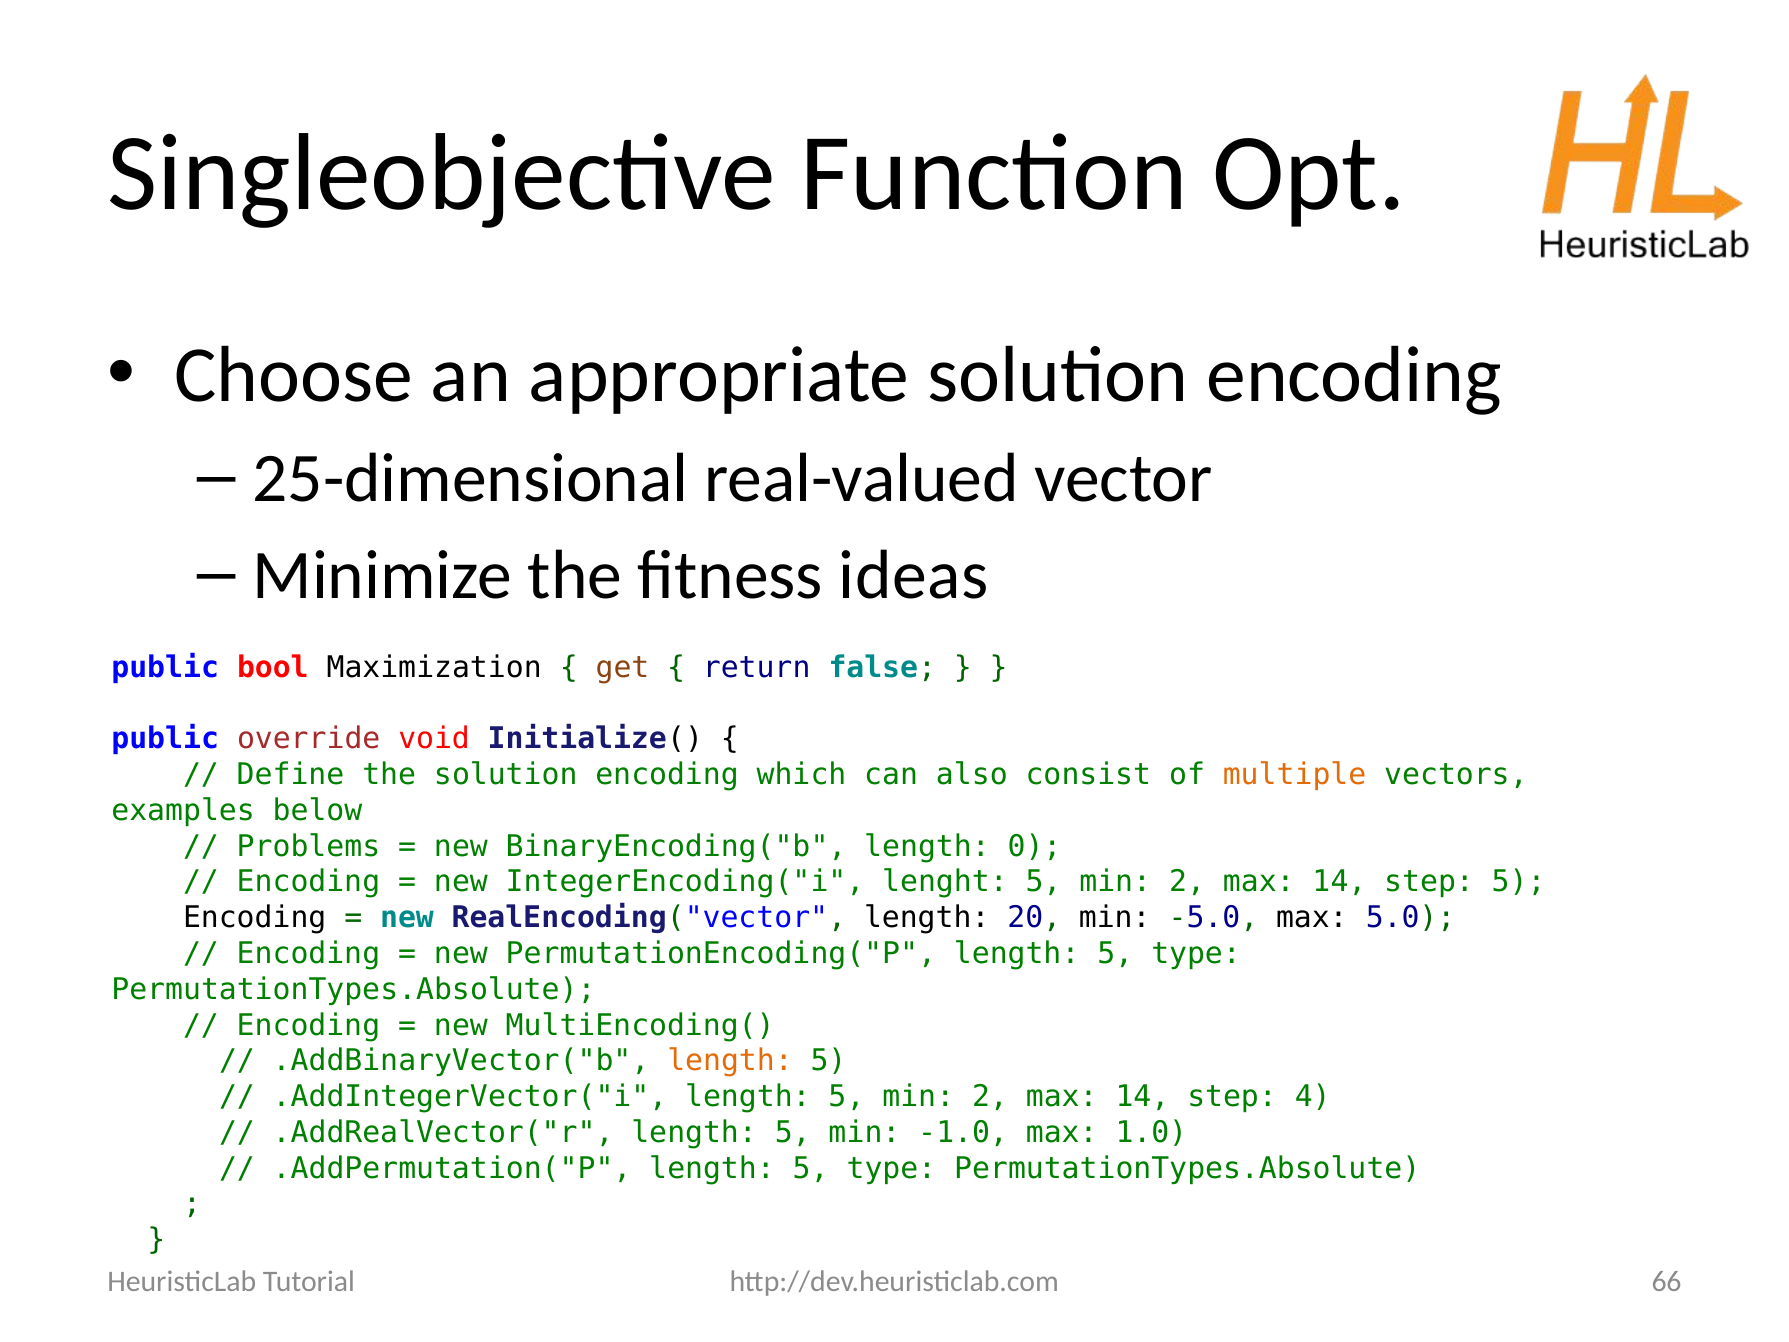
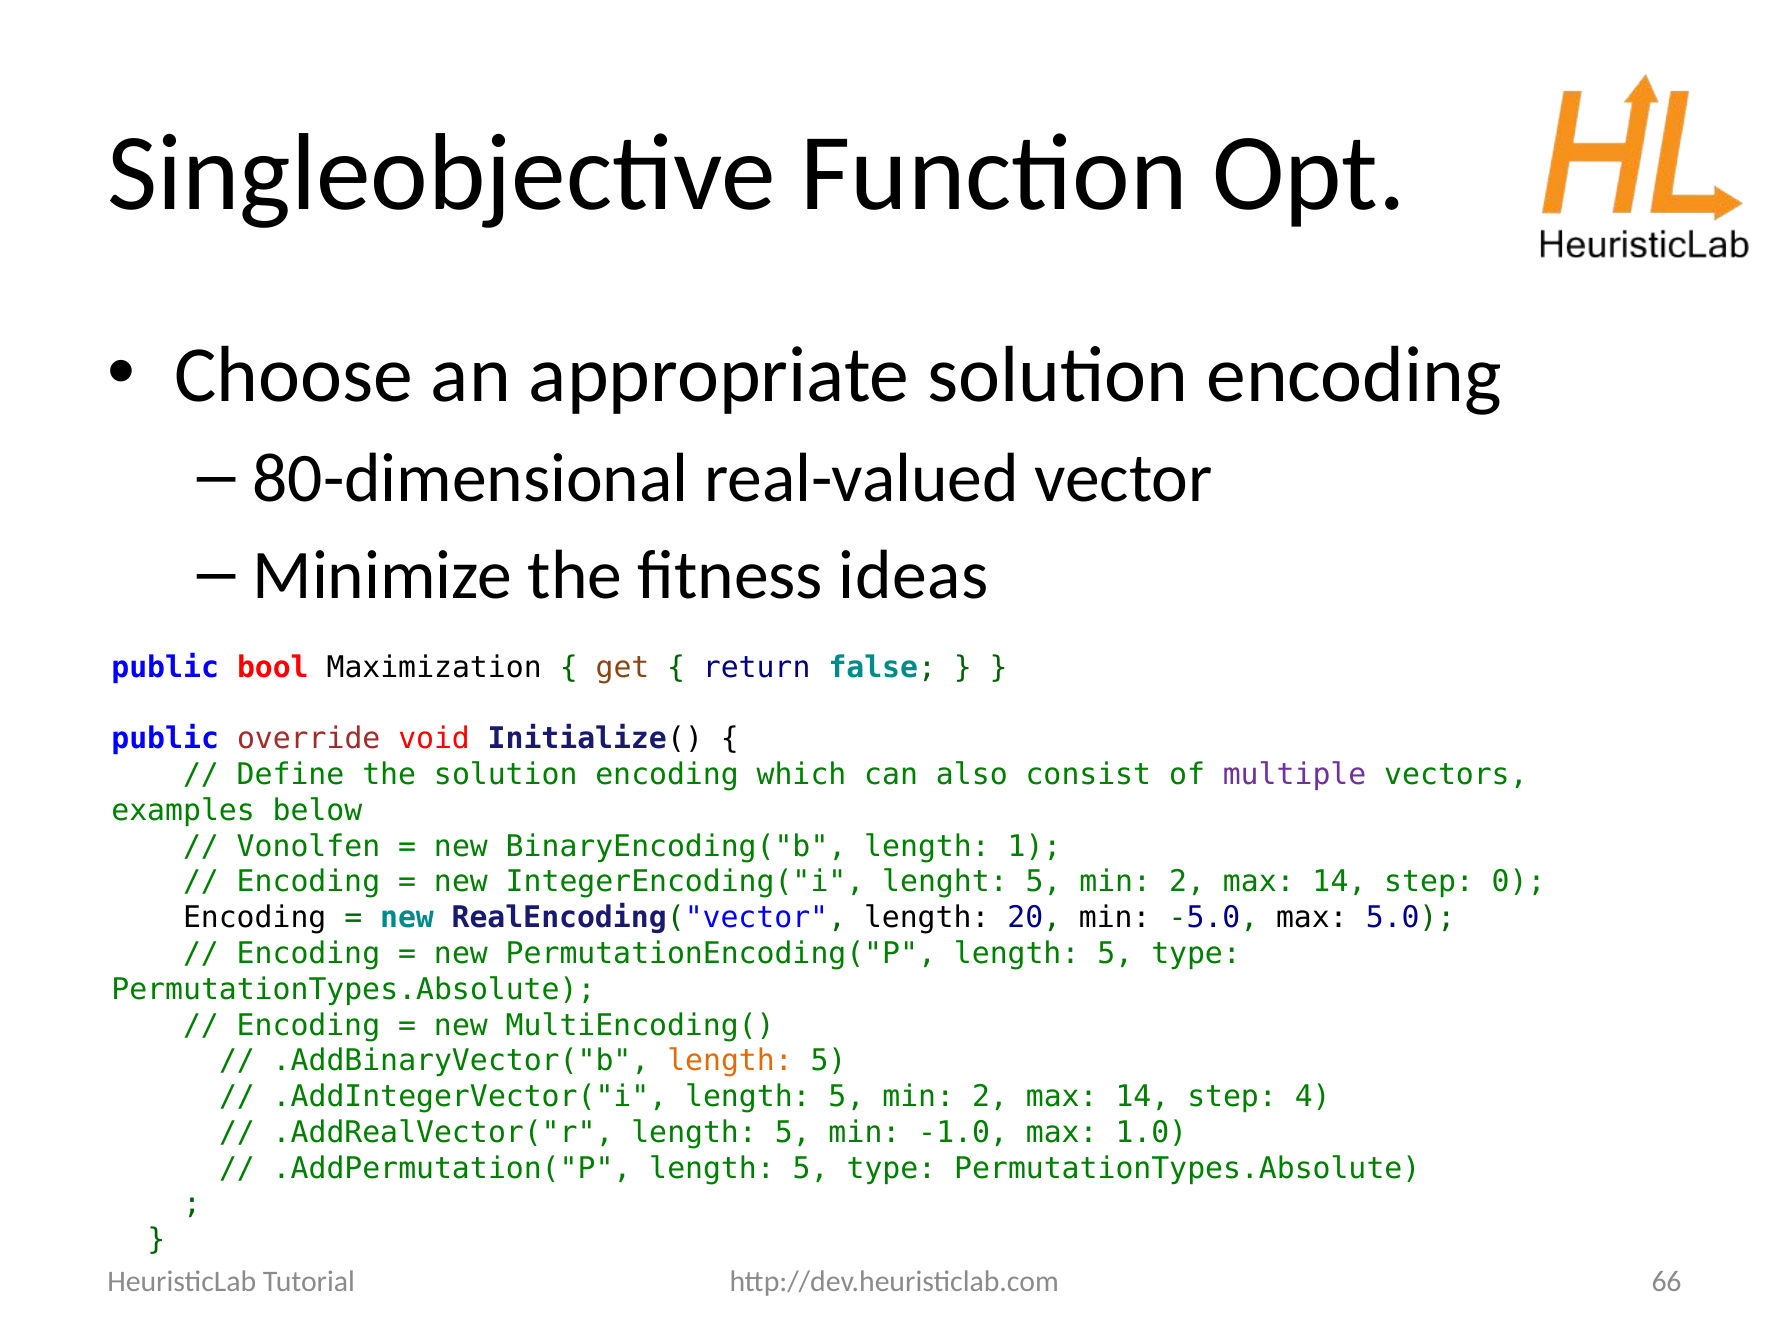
25-dimensional: 25-dimensional -> 80-dimensional
multiple colour: orange -> purple
Problems: Problems -> Vonolfen
0: 0 -> 1
step 5: 5 -> 0
